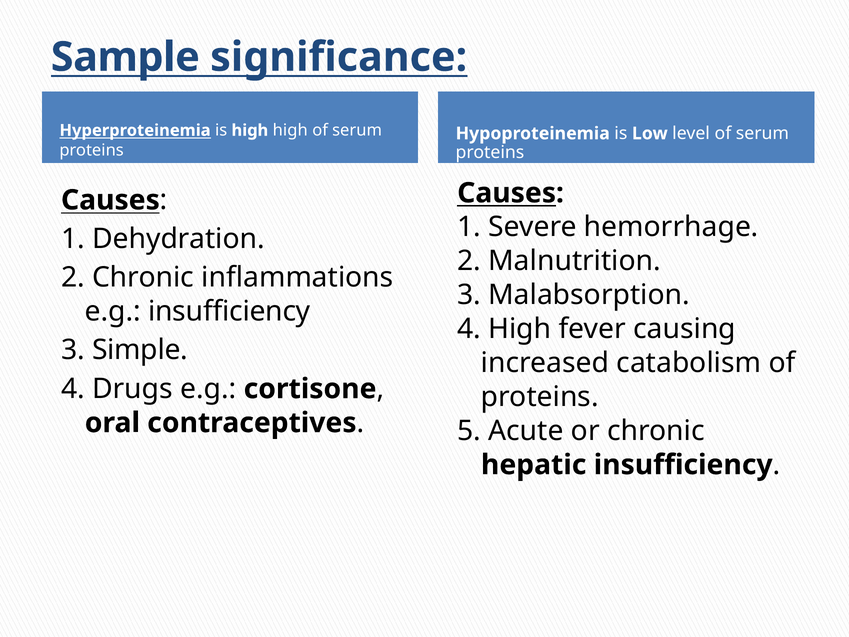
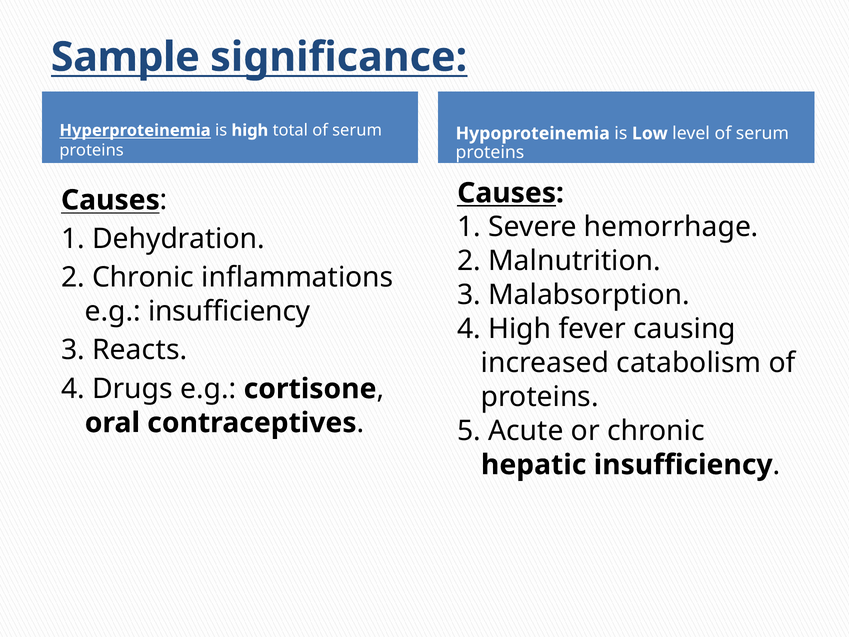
high high: high -> total
Simple: Simple -> Reacts
